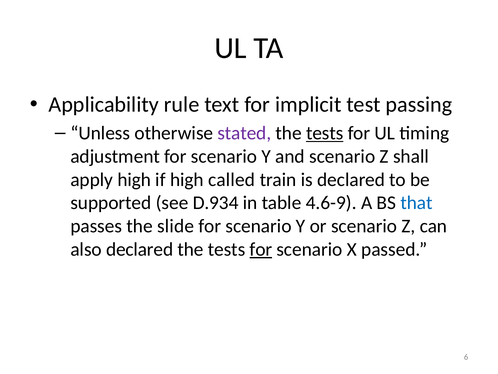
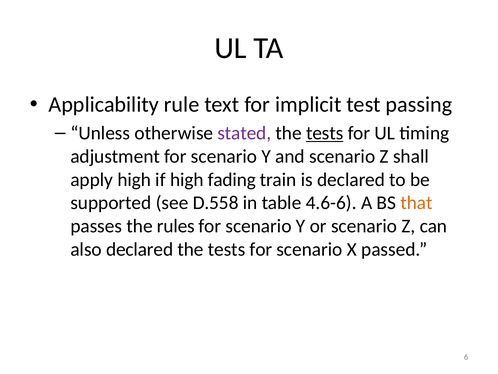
called: called -> fading
D.934: D.934 -> D.558
4.6-9: 4.6-9 -> 4.6-6
that colour: blue -> orange
slide: slide -> rules
for at (261, 249) underline: present -> none
